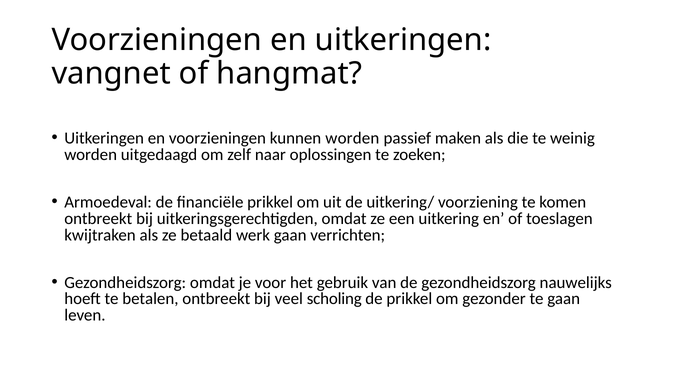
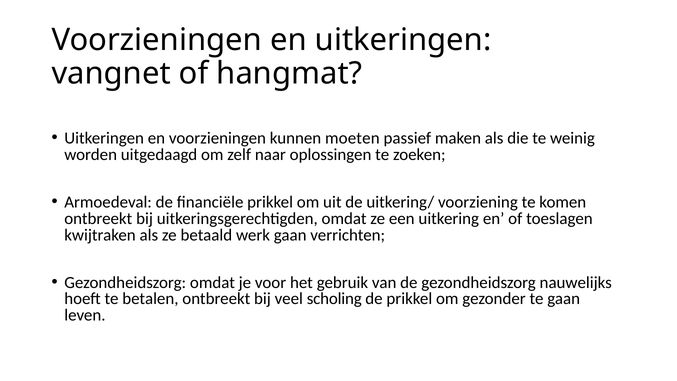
kunnen worden: worden -> moeten
